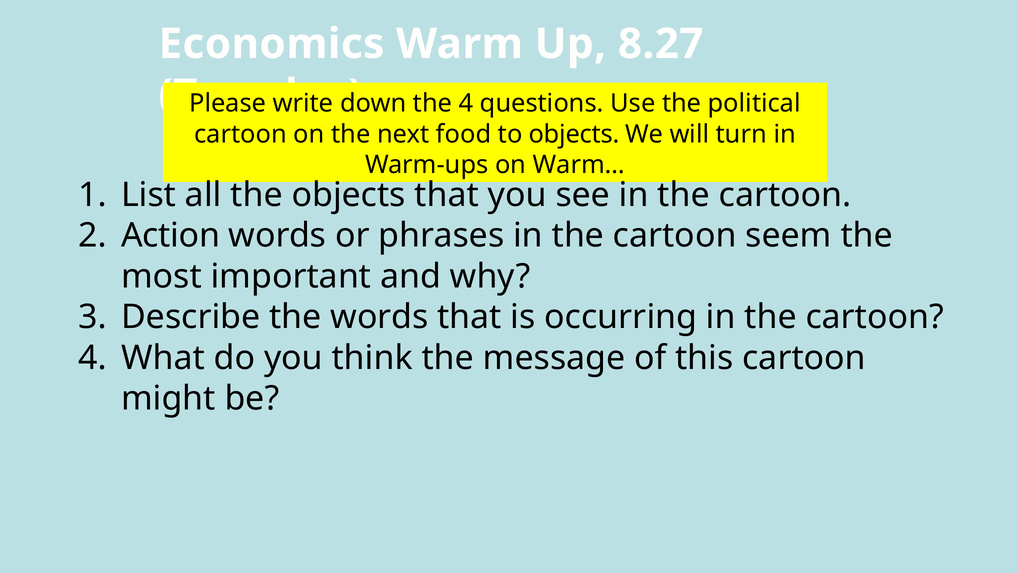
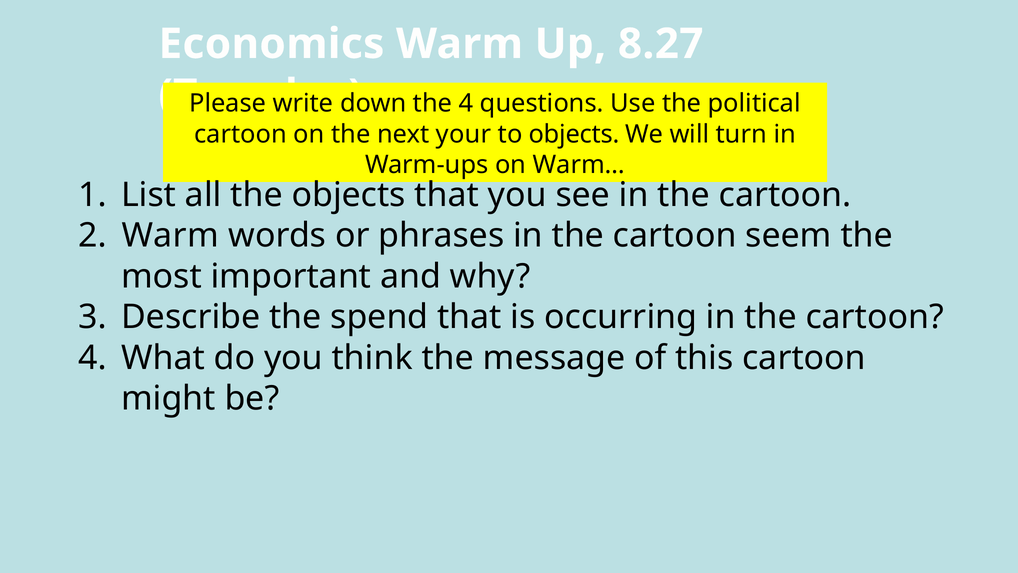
food: food -> your
Action at (171, 235): Action -> Warm
the words: words -> spend
